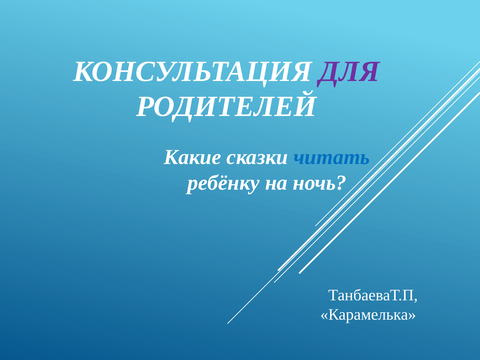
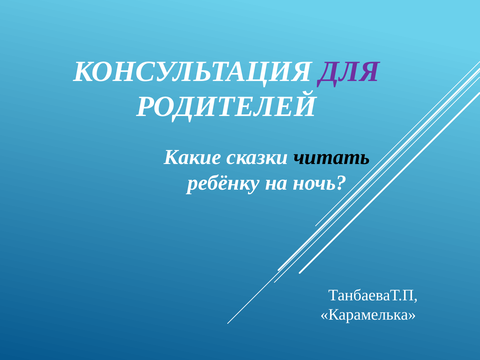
читать colour: blue -> black
